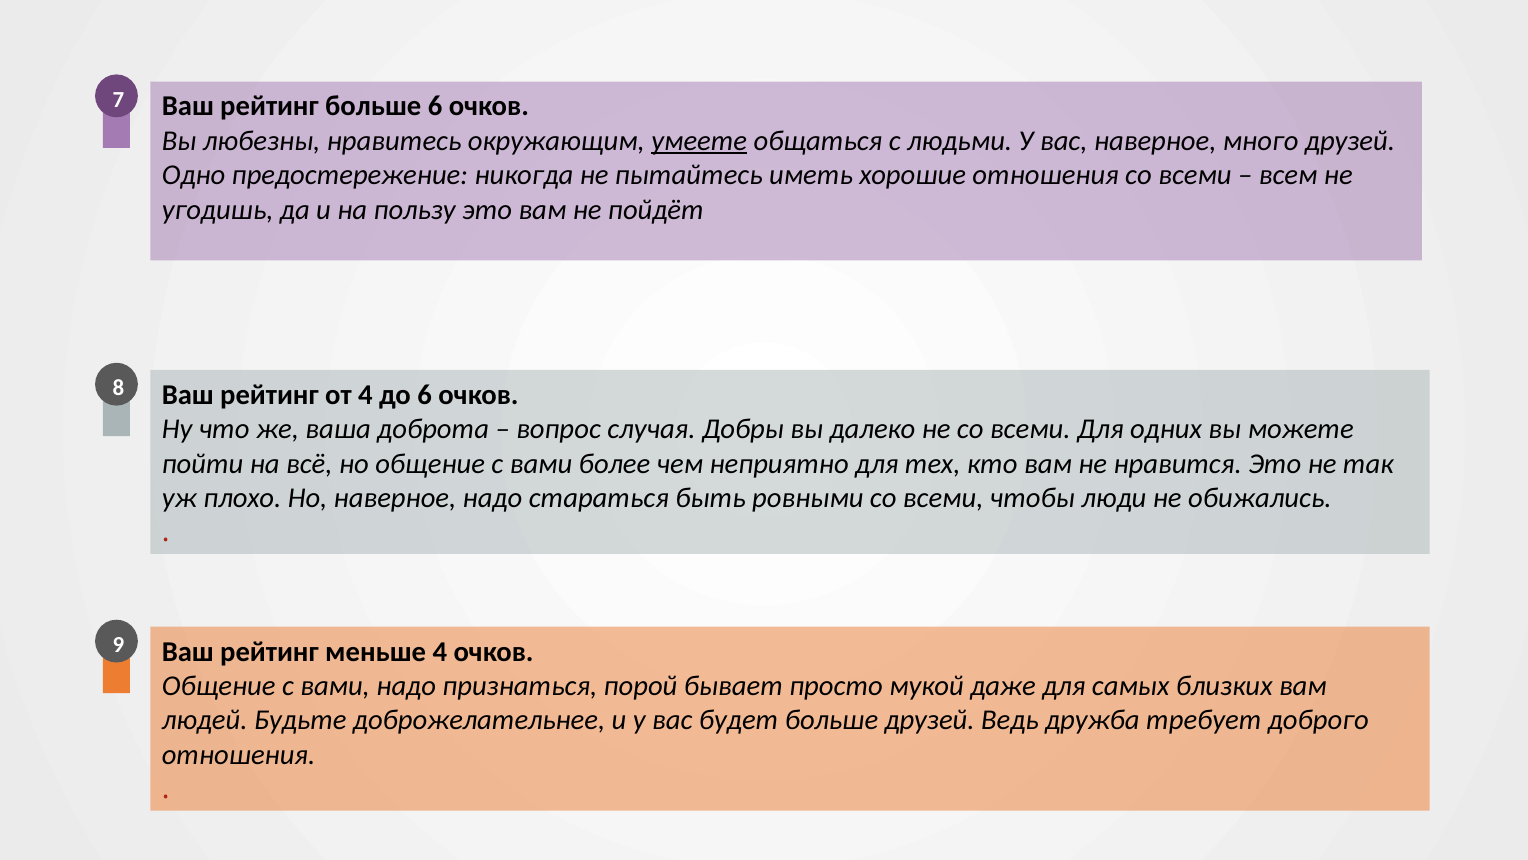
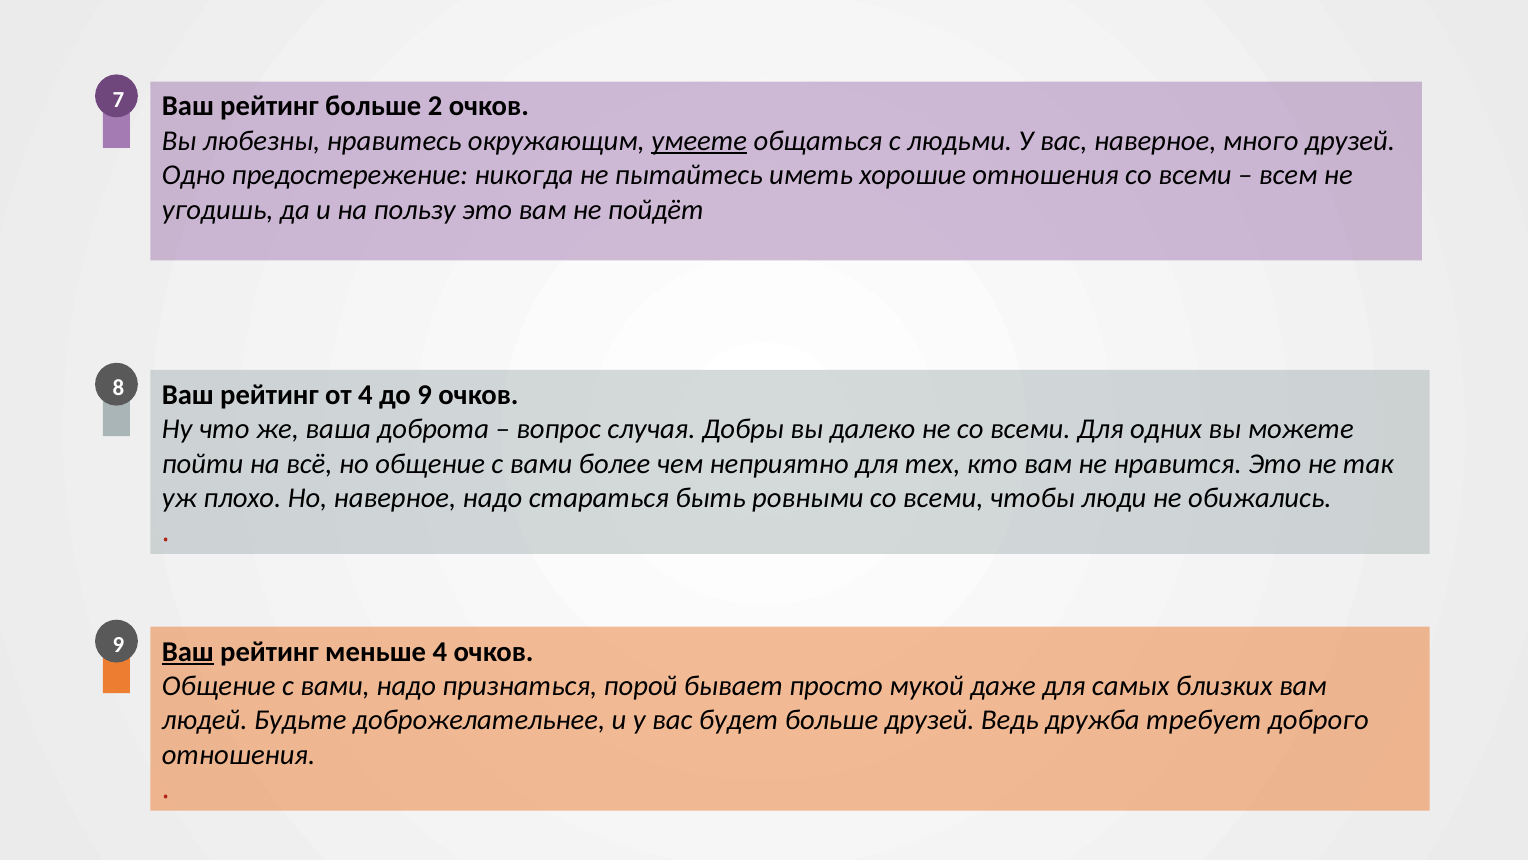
больше 6: 6 -> 2
до 6: 6 -> 9
Ваш at (188, 651) underline: none -> present
